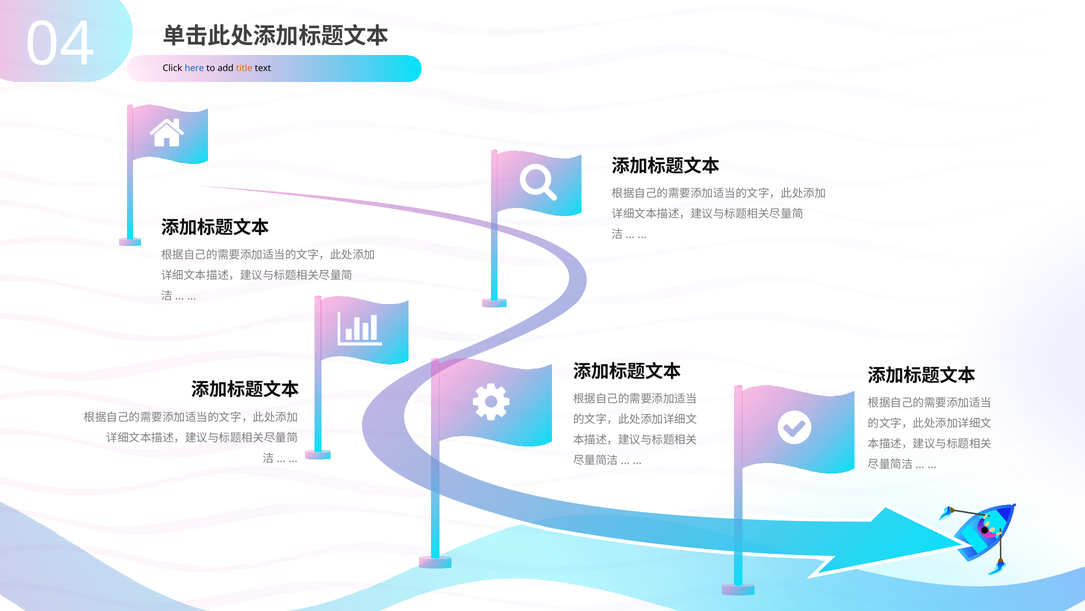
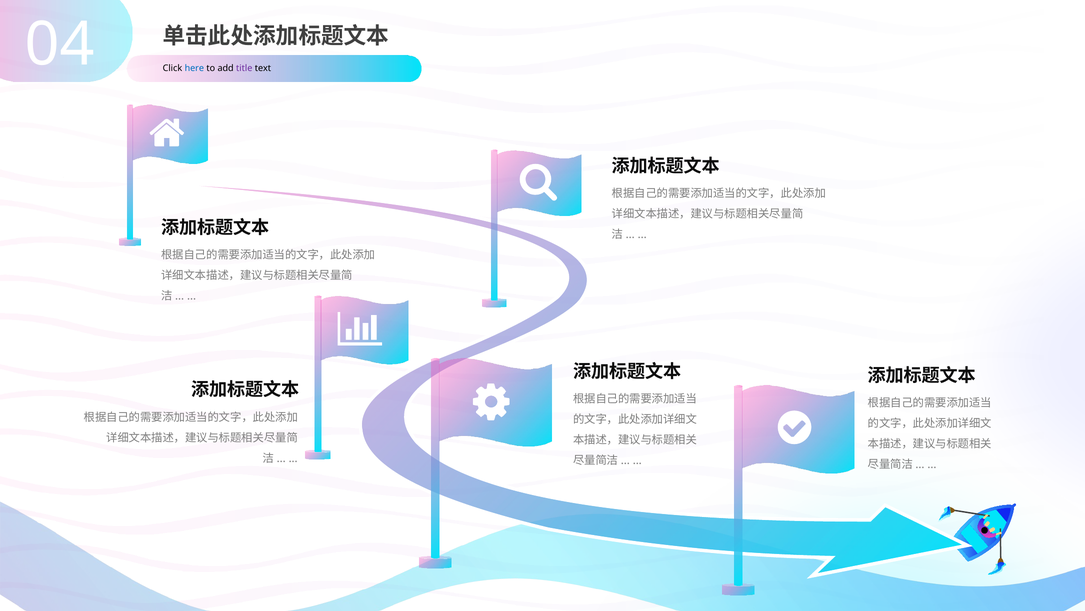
title colour: orange -> purple
